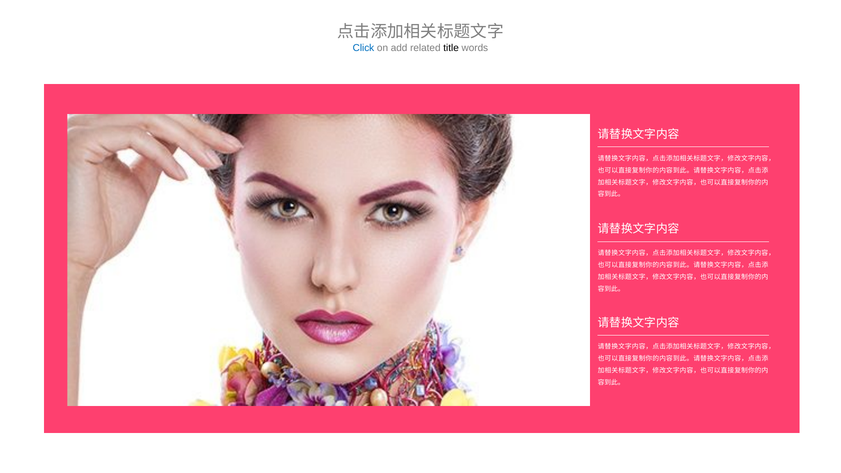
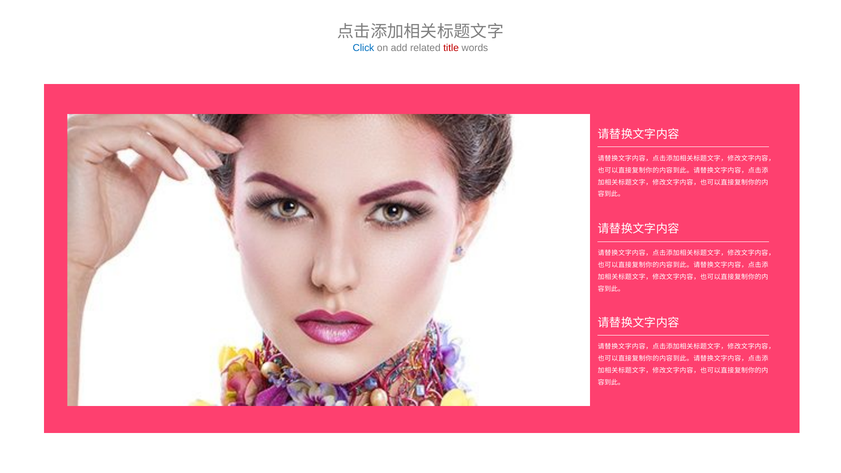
title colour: black -> red
